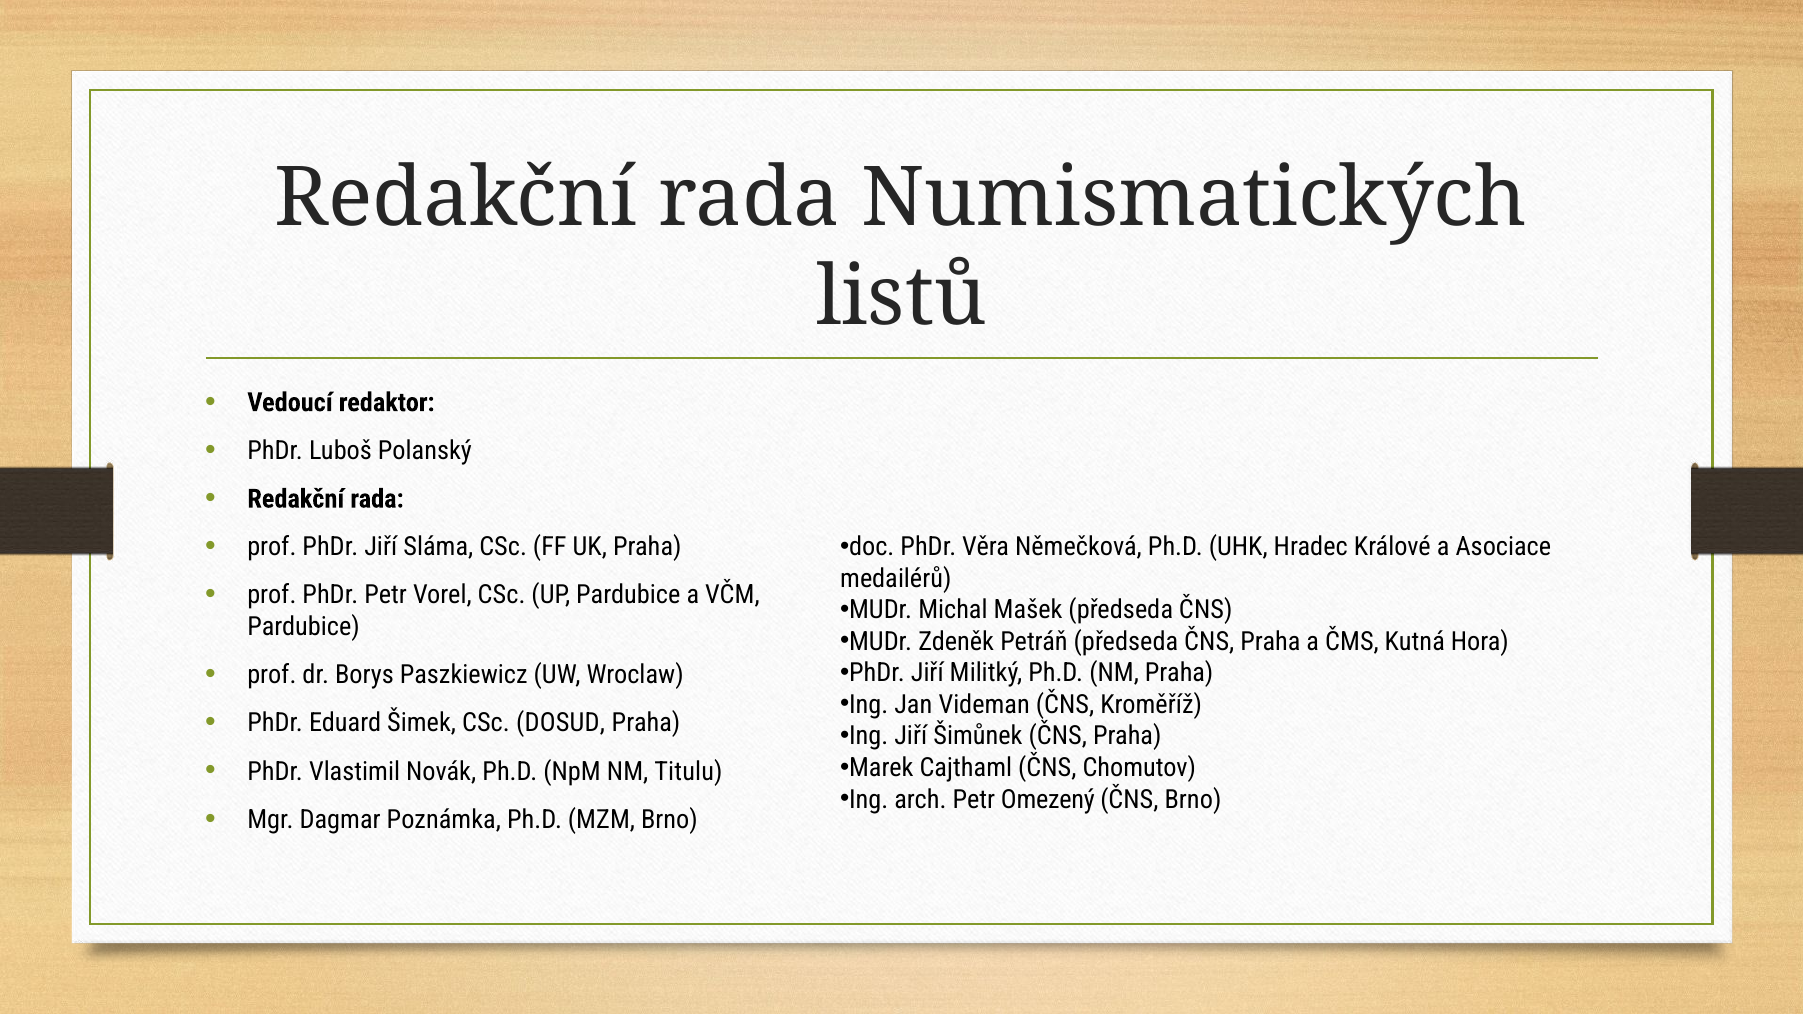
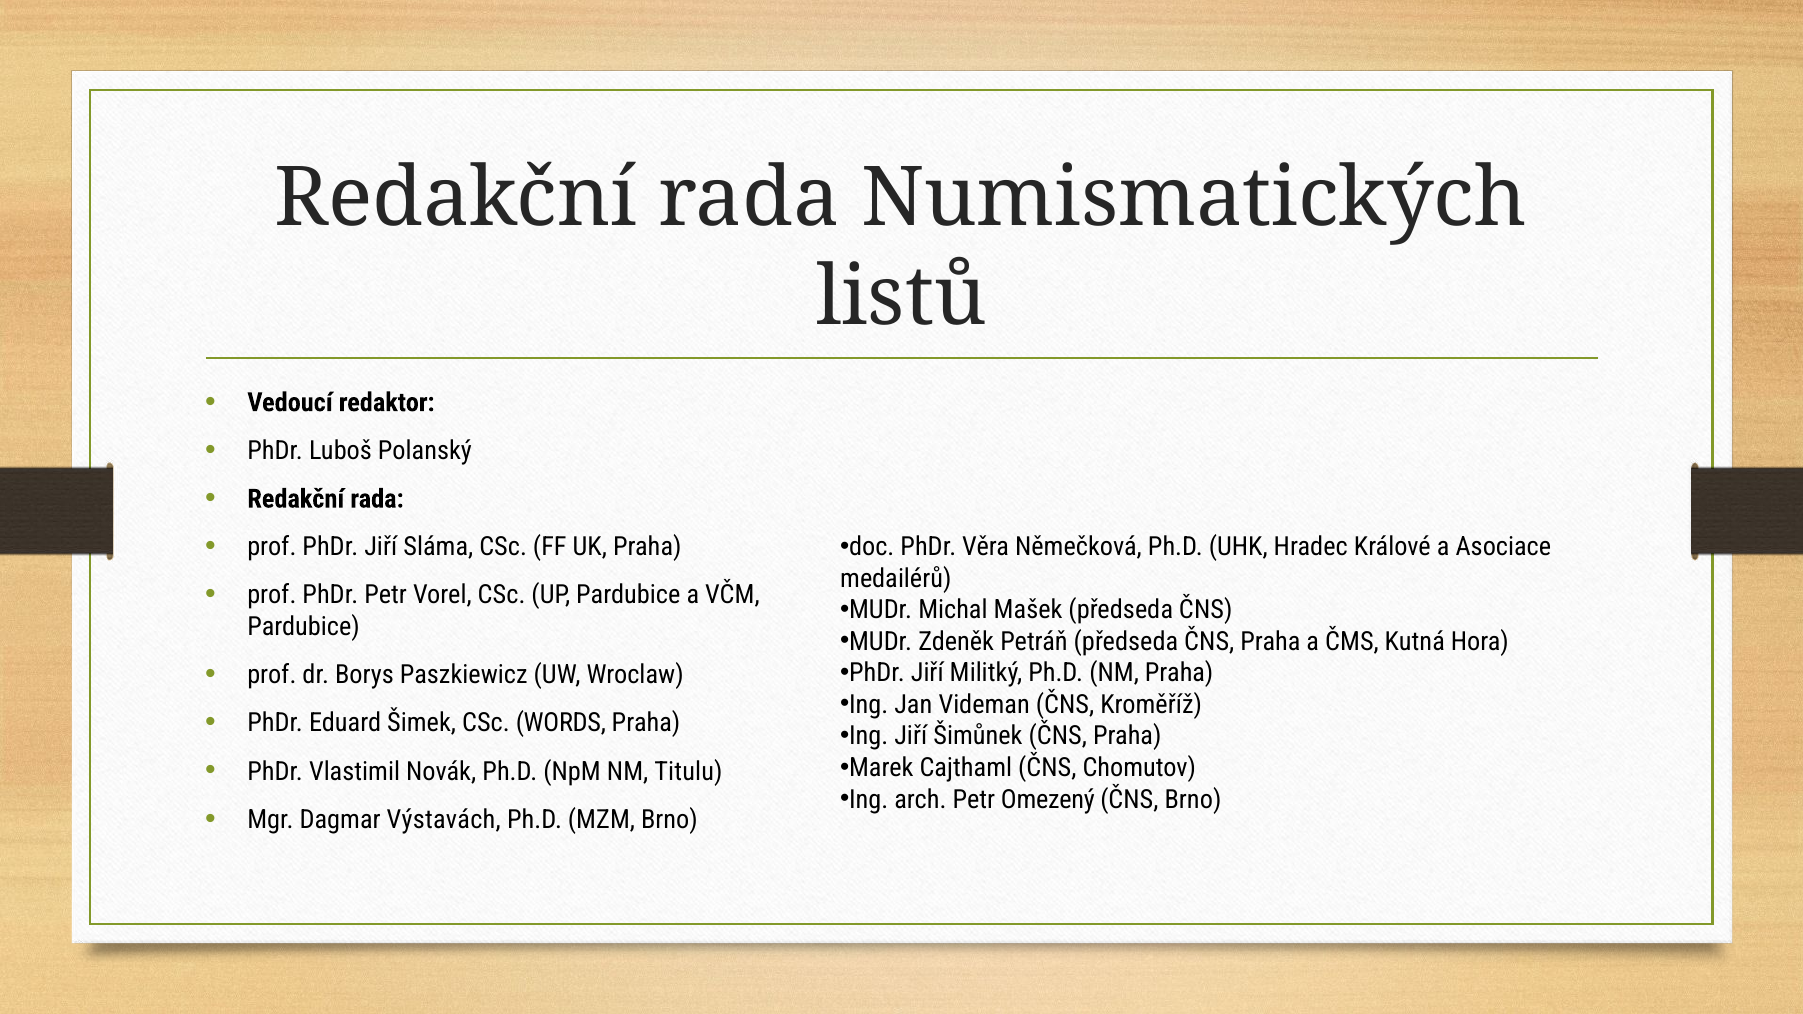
DOSUD: DOSUD -> WORDS
Poznámka: Poznámka -> Výstavách
